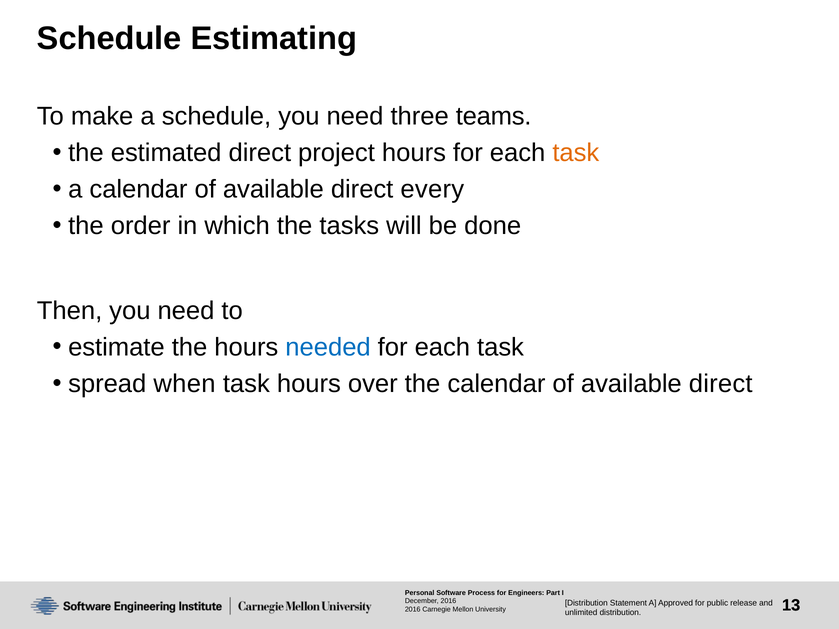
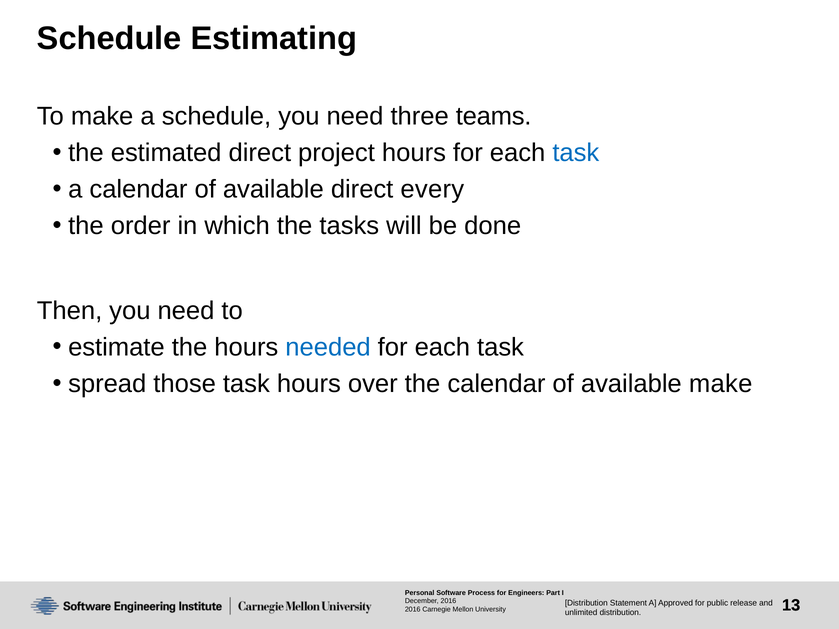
task at (576, 153) colour: orange -> blue
when: when -> those
direct at (721, 384): direct -> make
